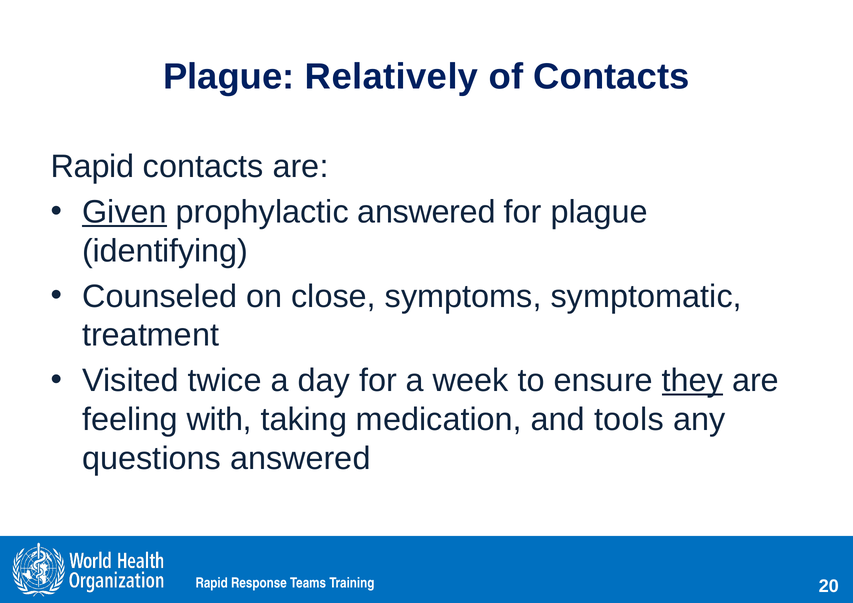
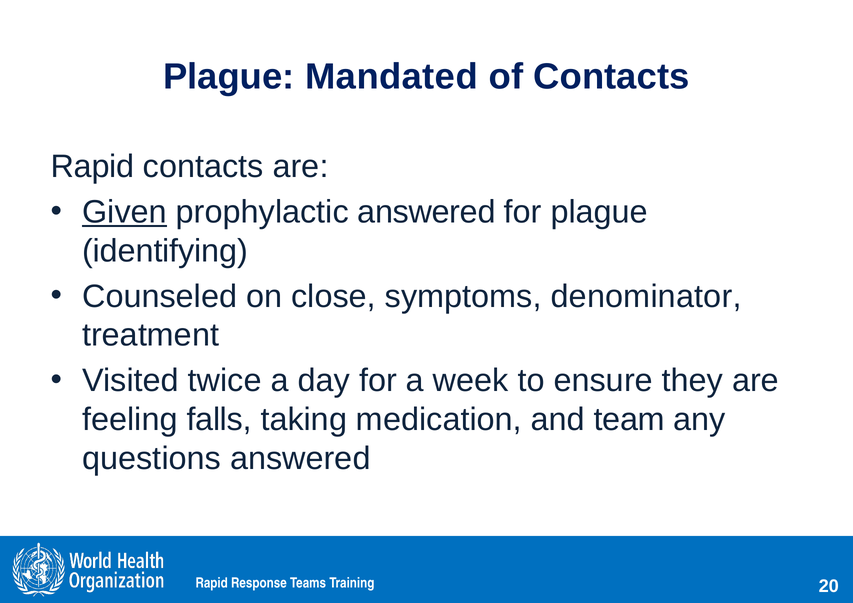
Relatively: Relatively -> Mandated
symptomatic: symptomatic -> denominator
they underline: present -> none
with: with -> falls
tools: tools -> team
